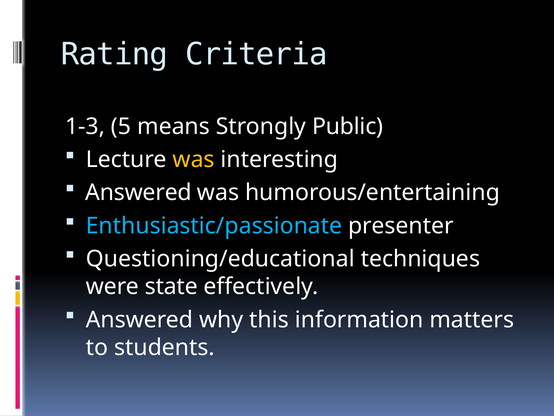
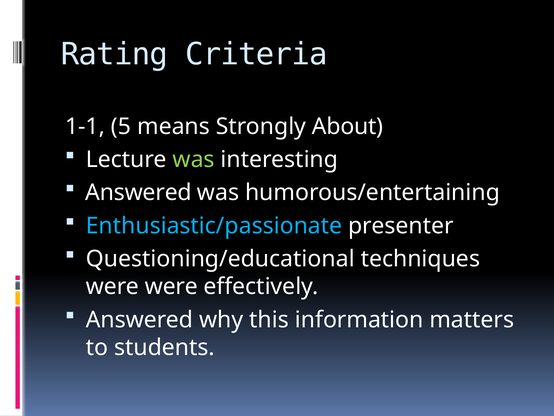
1-3: 1-3 -> 1-1
Public: Public -> About
was at (194, 159) colour: yellow -> light green
were state: state -> were
